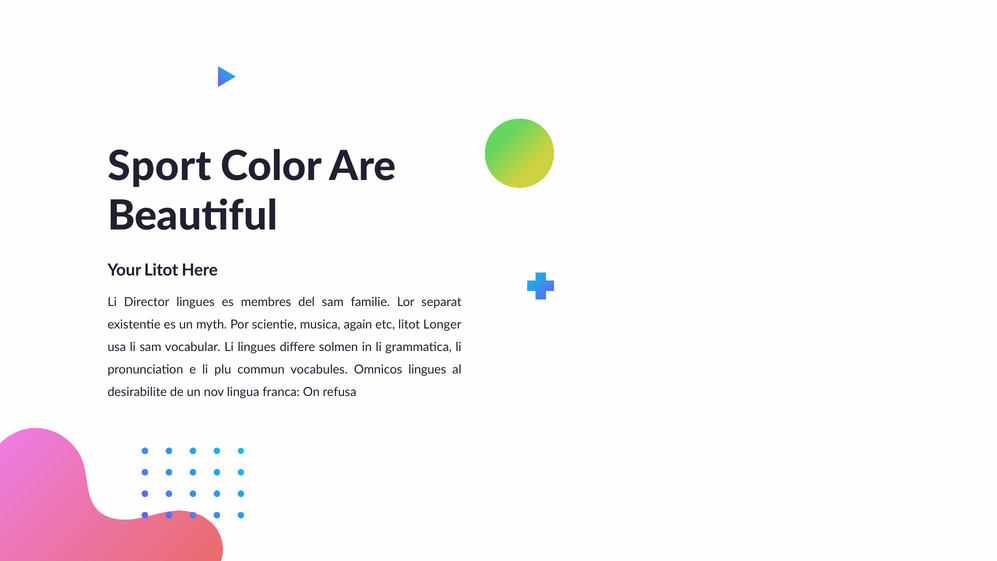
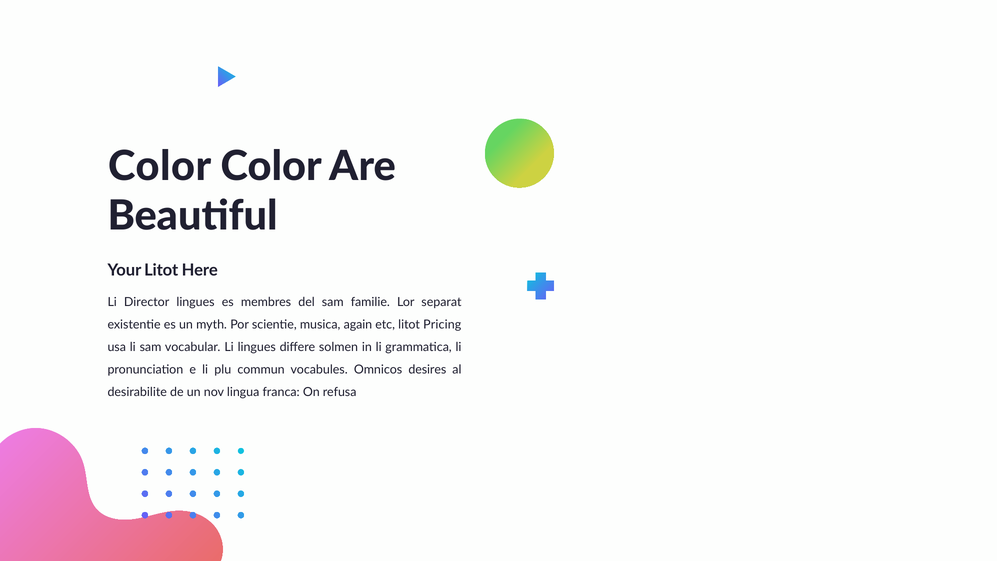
Sport at (160, 166): Sport -> Color
Longer: Longer -> Pricing
Omnicos lingues: lingues -> desires
